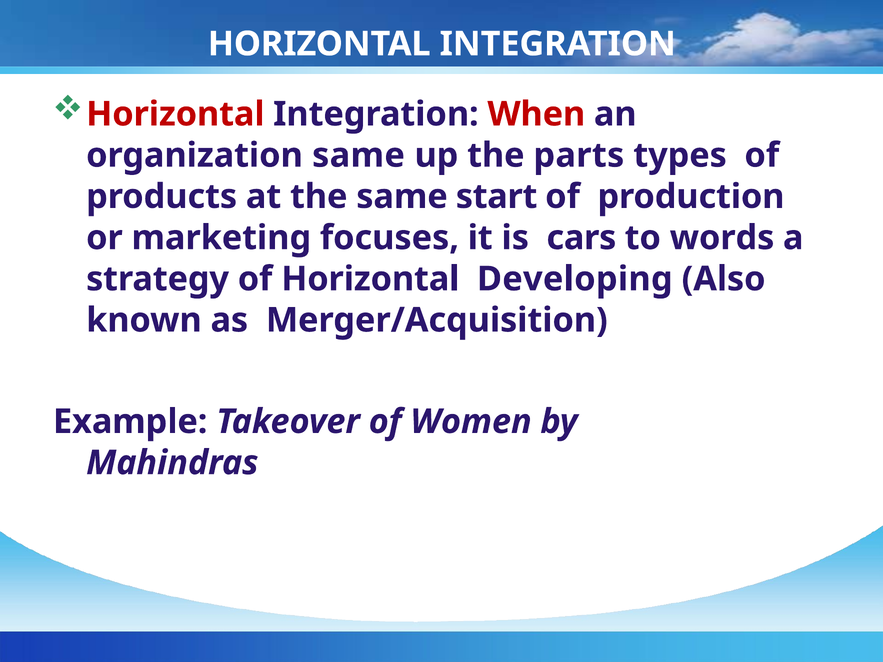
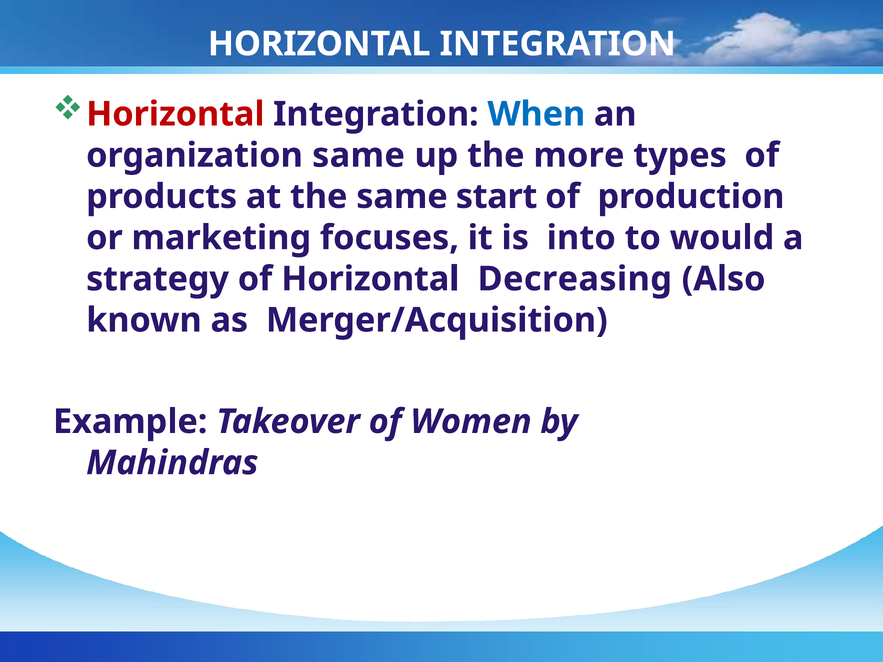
When colour: red -> blue
parts: parts -> more
cars: cars -> into
words: words -> would
Developing: Developing -> Decreasing
